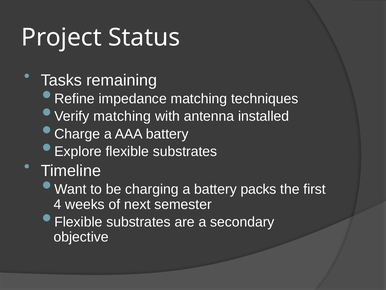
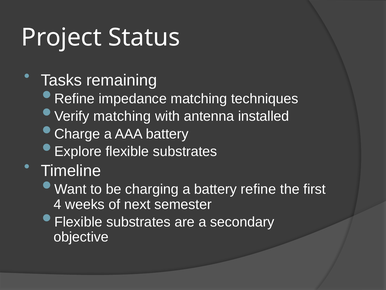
battery packs: packs -> refine
